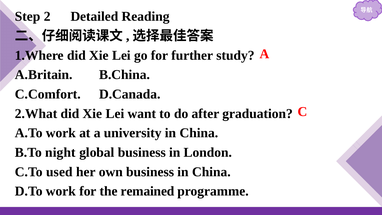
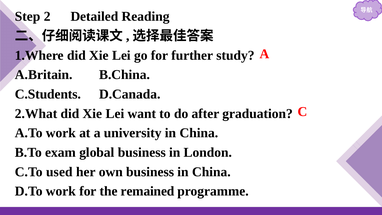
C.Comfort: C.Comfort -> C.Students
night: night -> exam
